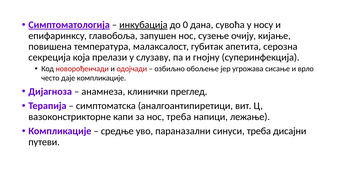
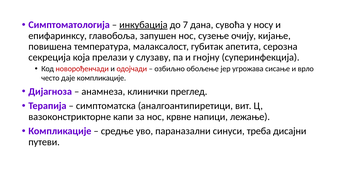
Симптоматологија underline: present -> none
0: 0 -> 7
нос треба: треба -> крвне
